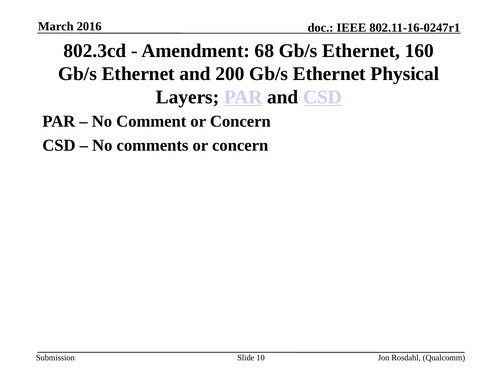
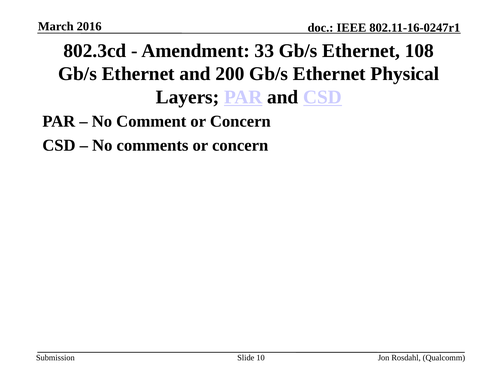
68: 68 -> 33
160: 160 -> 108
